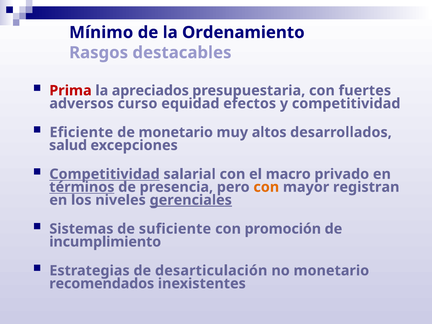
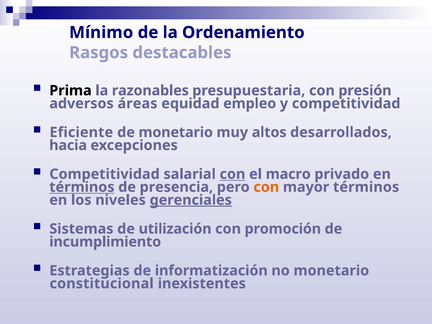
Prima colour: red -> black
apreciados: apreciados -> razonables
fuertes: fuertes -> presión
curso: curso -> áreas
efectos: efectos -> empleo
salud: salud -> hacia
Competitividad at (105, 174) underline: present -> none
con at (232, 174) underline: none -> present
mayor registran: registran -> términos
suficiente: suficiente -> utilización
desarticulación: desarticulación -> informatización
recomendados: recomendados -> constitucional
